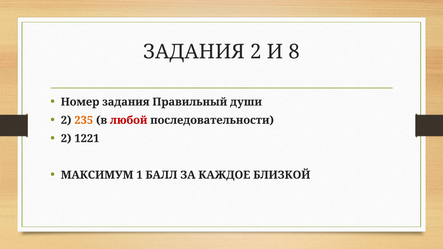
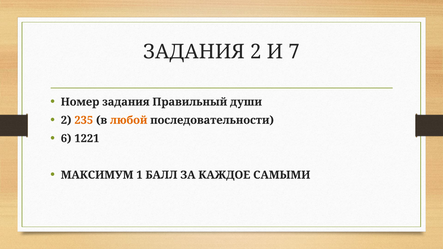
8: 8 -> 7
любой colour: red -> orange
2 at (66, 139): 2 -> 6
БЛИЗКОЙ: БЛИЗКОЙ -> САМЫМИ
